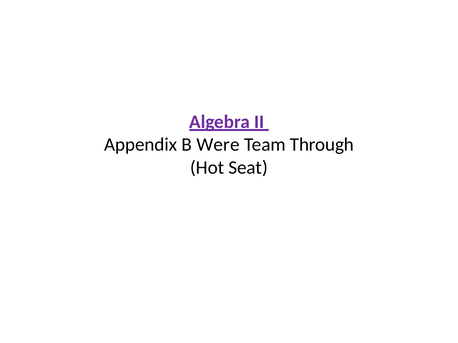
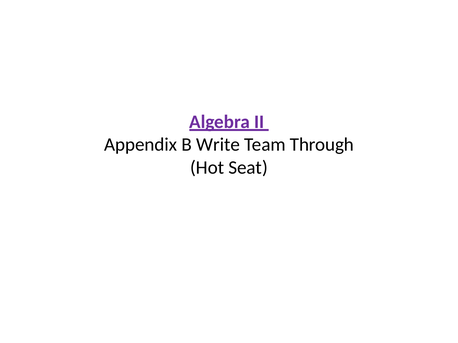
Were: Were -> Write
